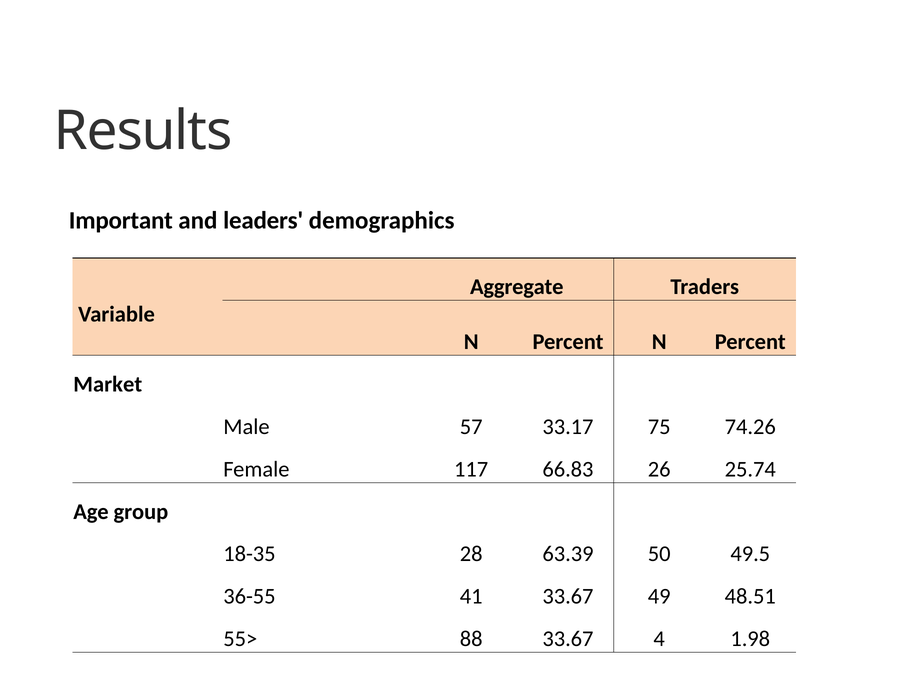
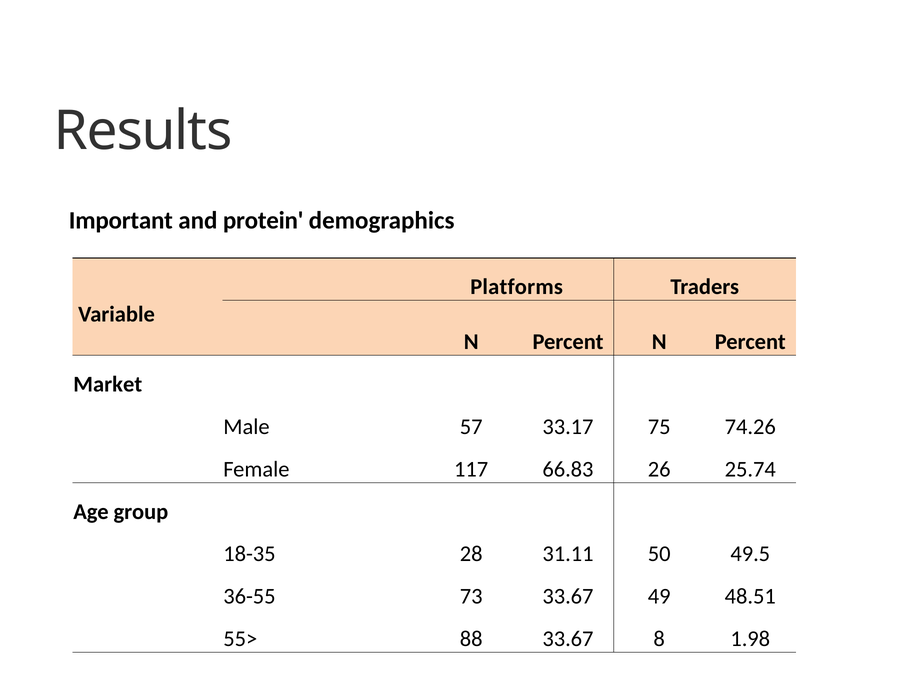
leaders: leaders -> protein
Aggregate: Aggregate -> Platforms
63.39: 63.39 -> 31.11
41: 41 -> 73
4: 4 -> 8
